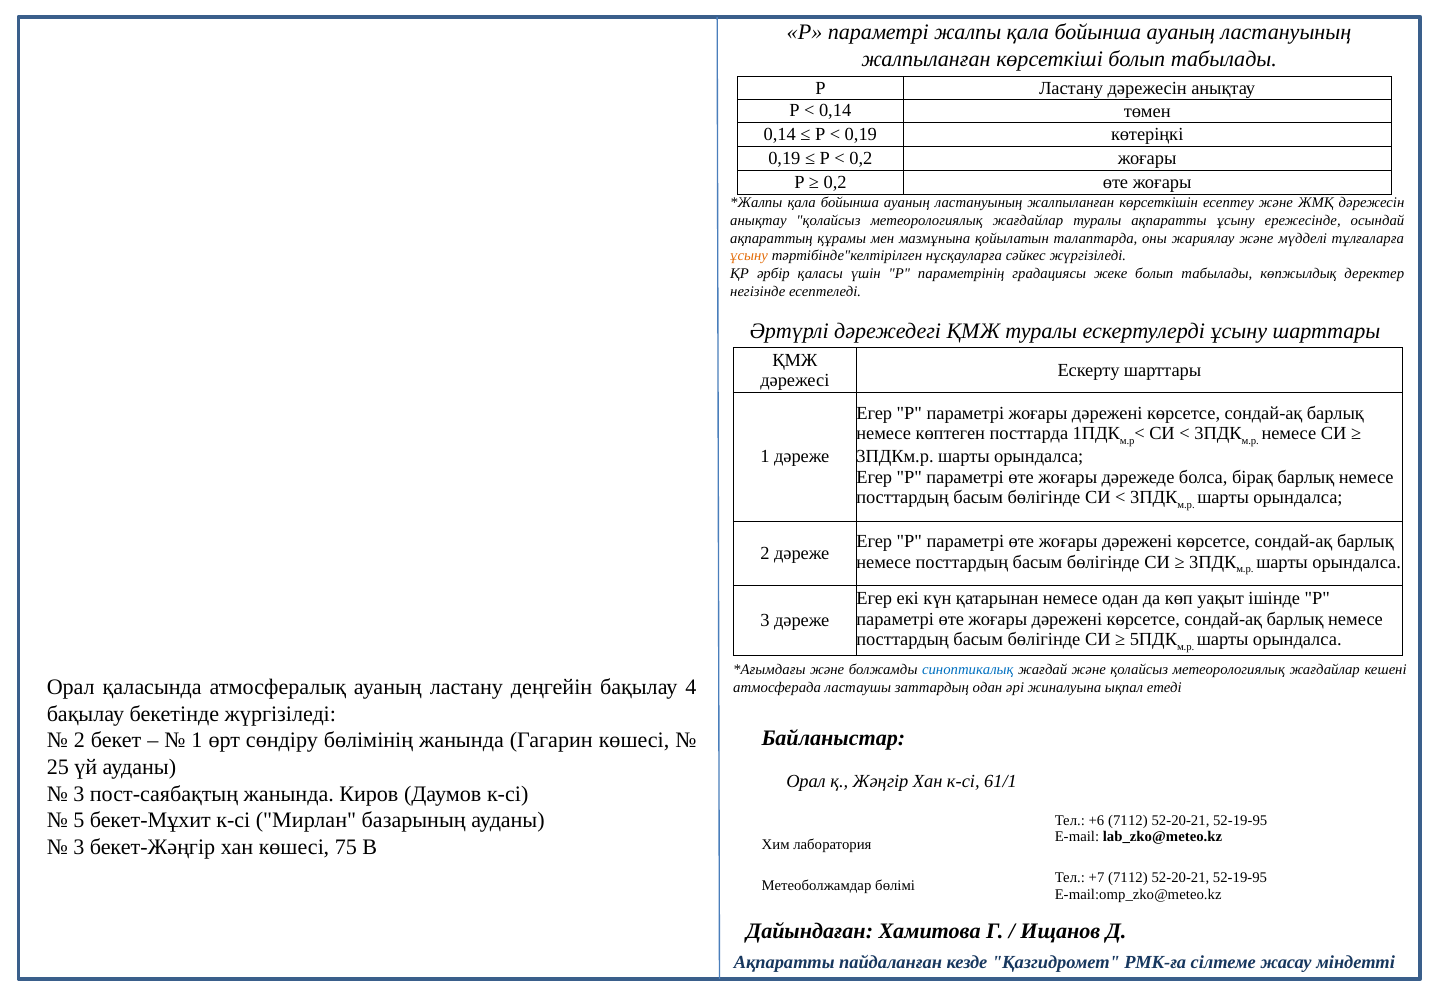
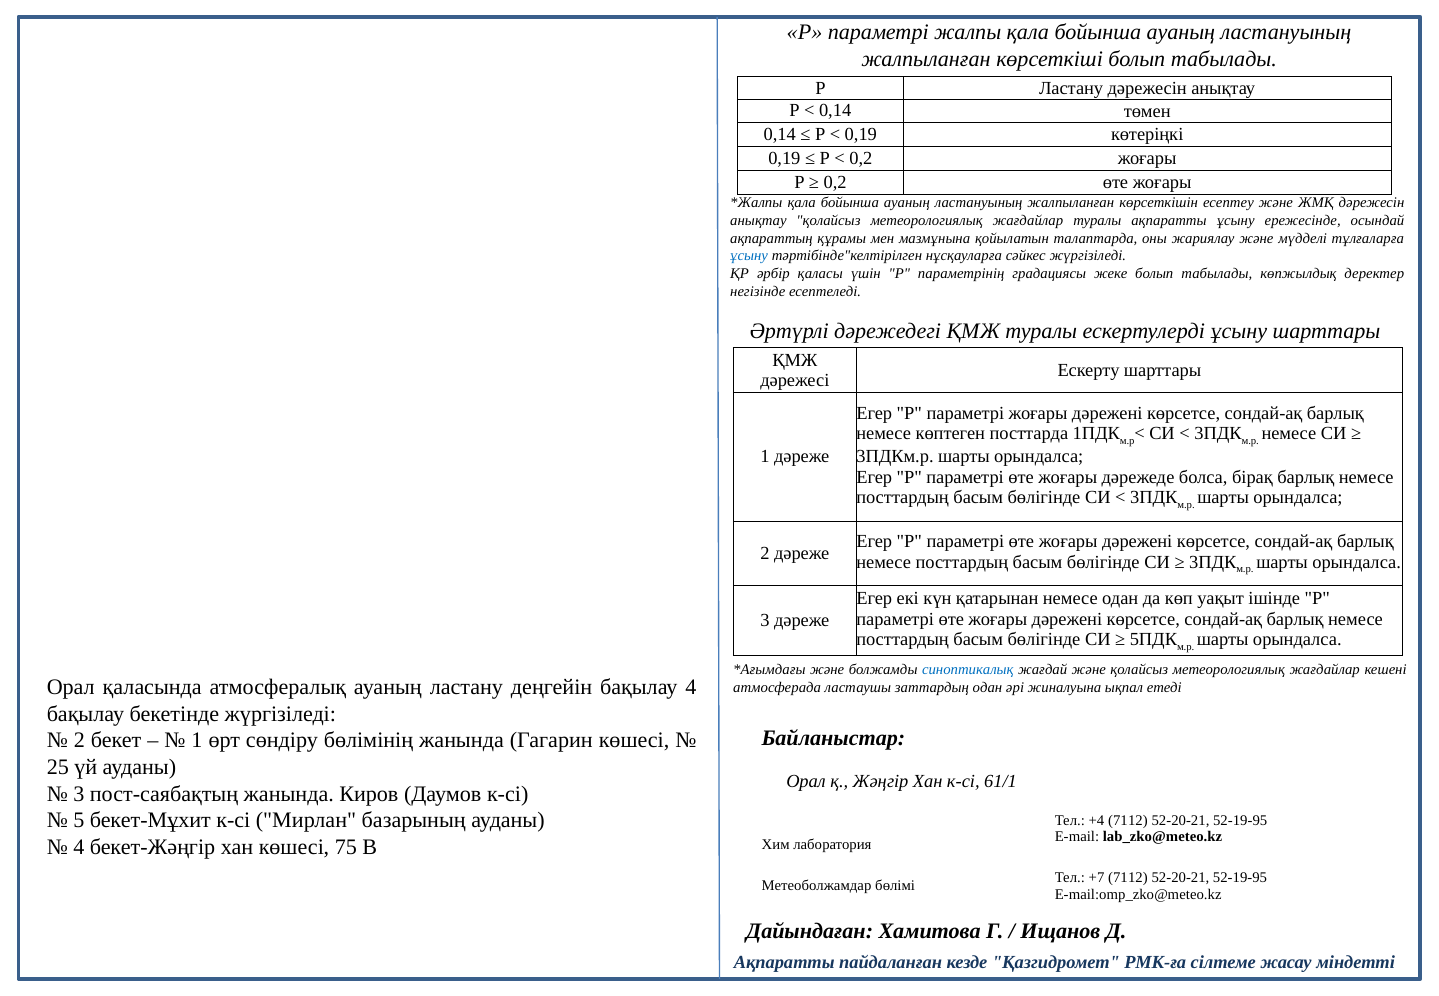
ұсыну at (749, 256) colour: orange -> blue
+6: +6 -> +4
3 at (79, 847): 3 -> 4
